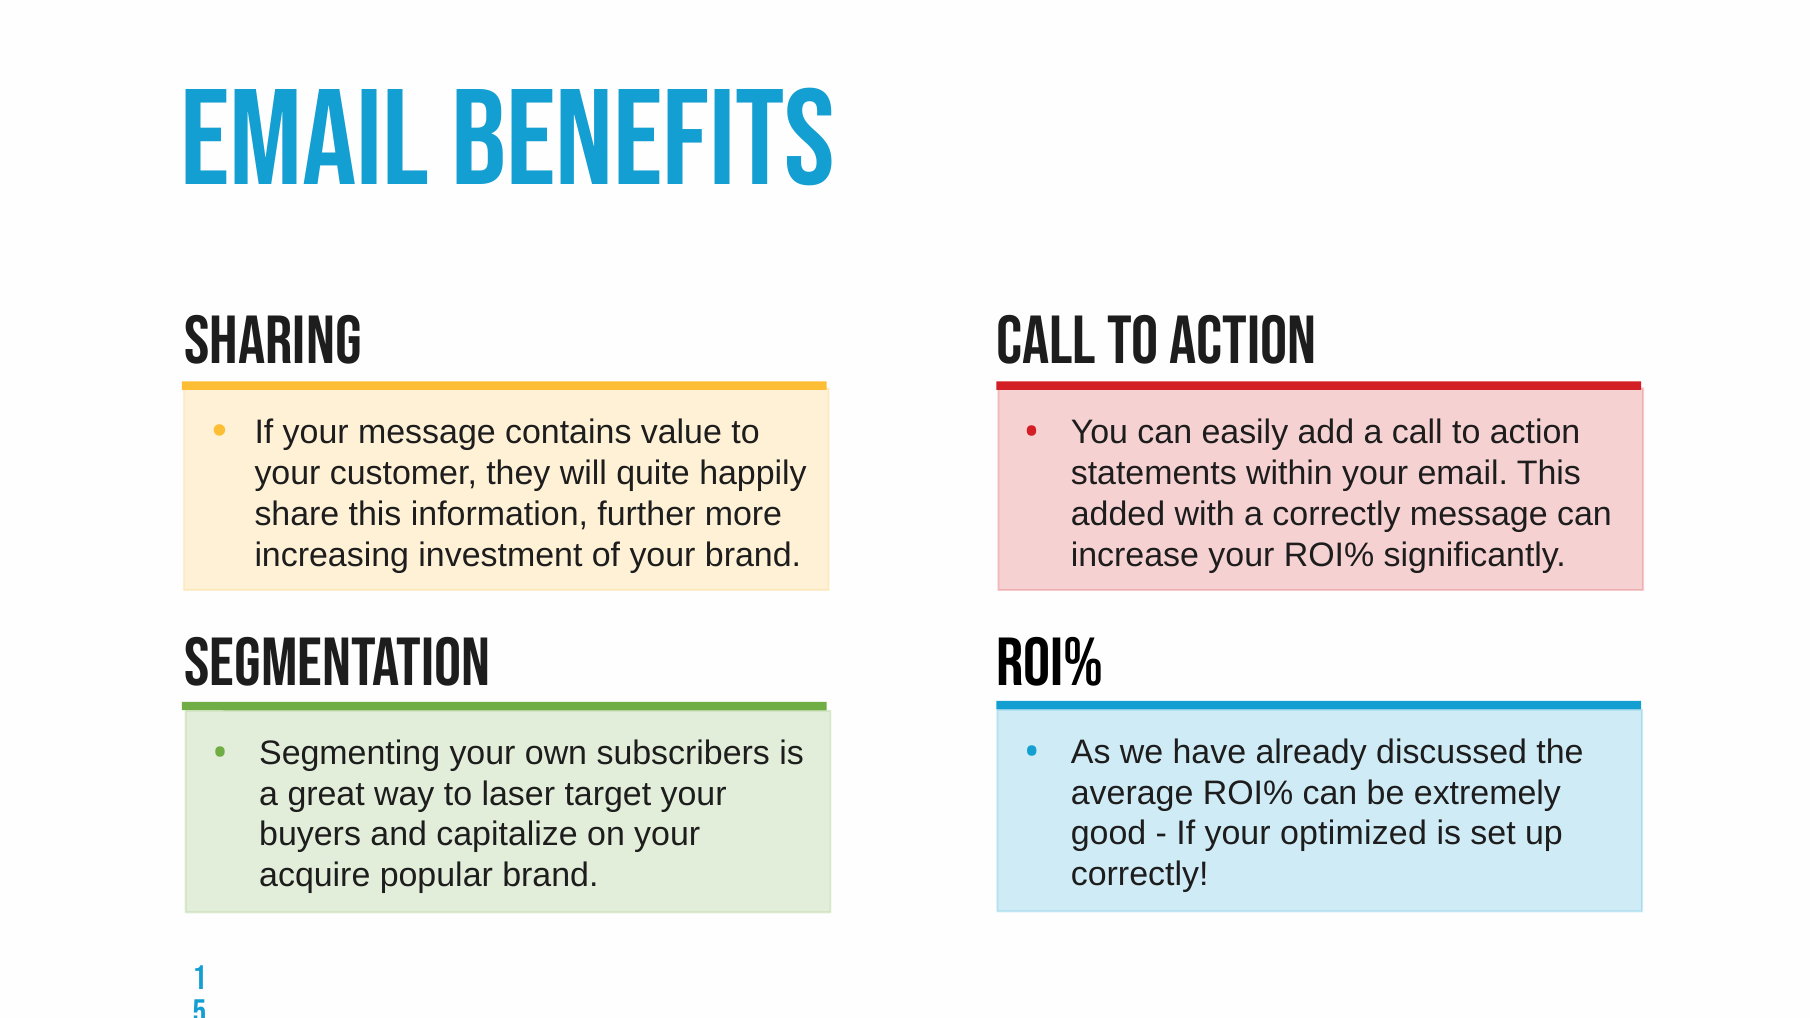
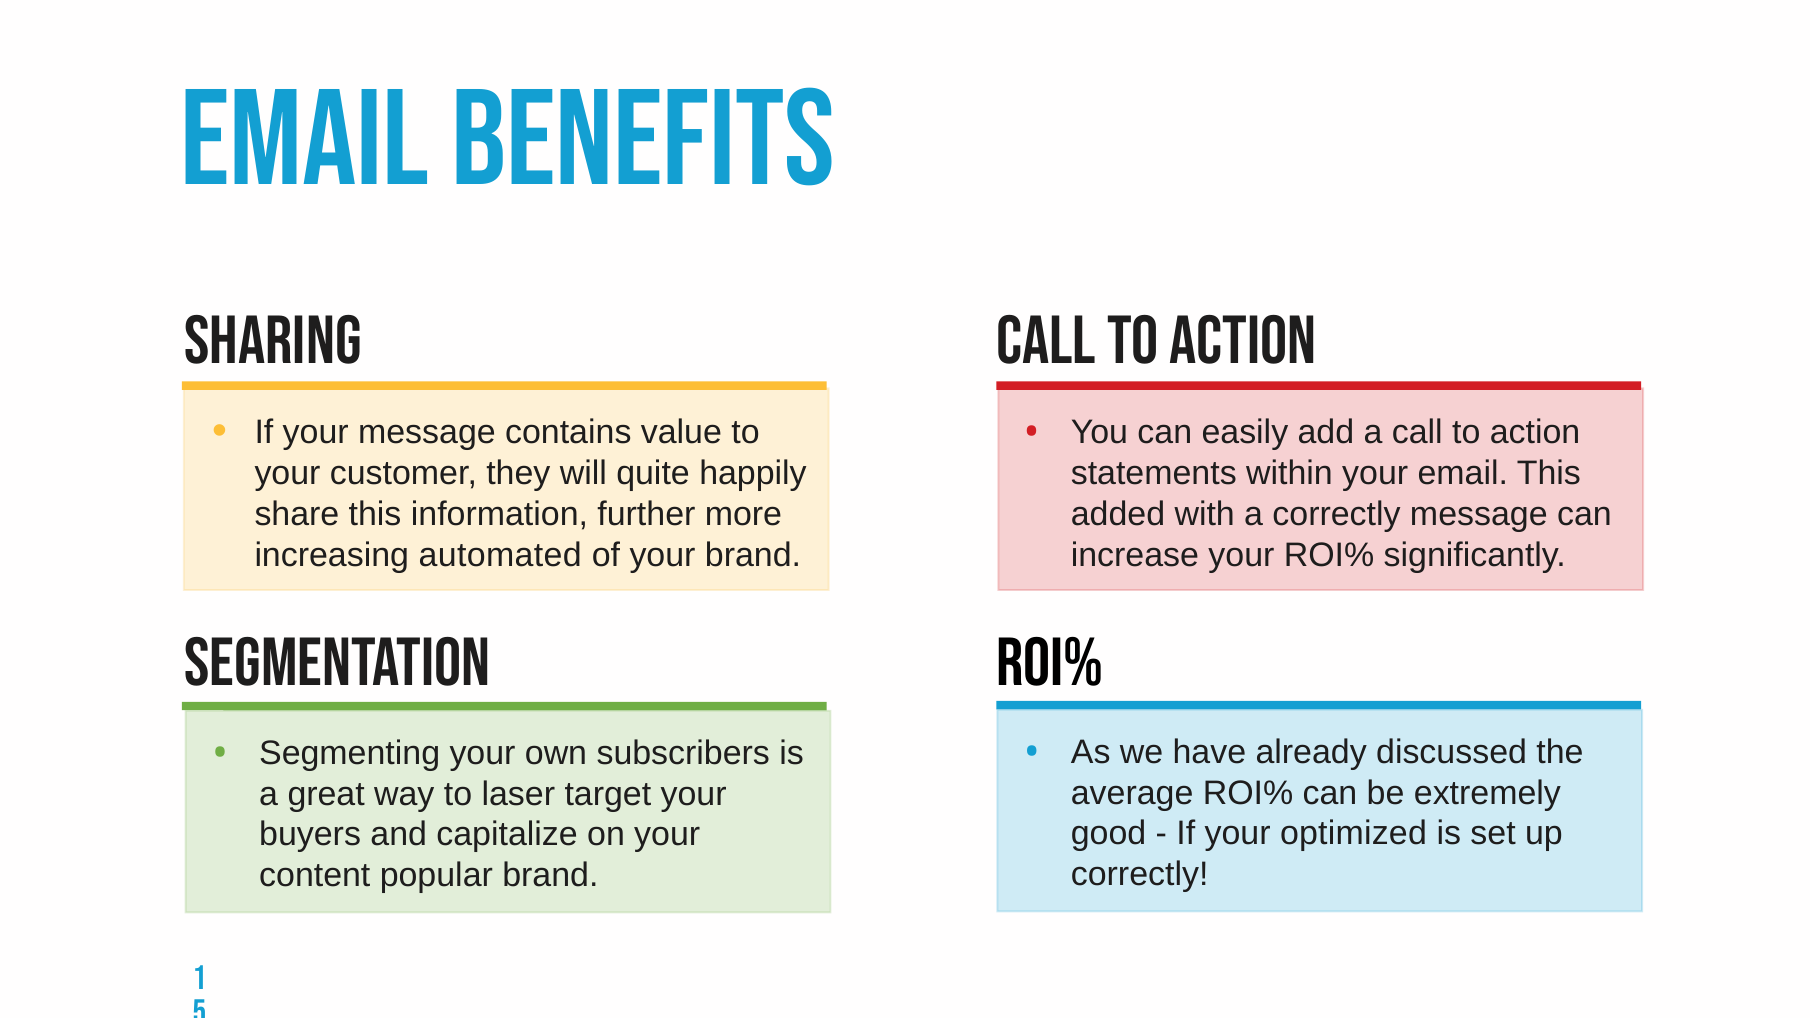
investment: investment -> automated
acquire: acquire -> content
